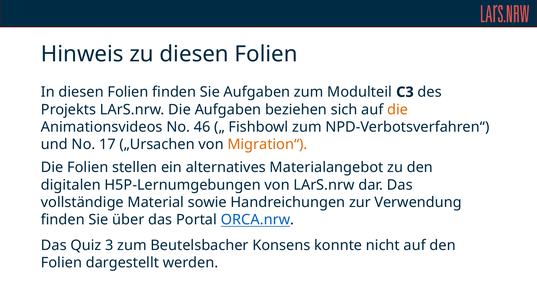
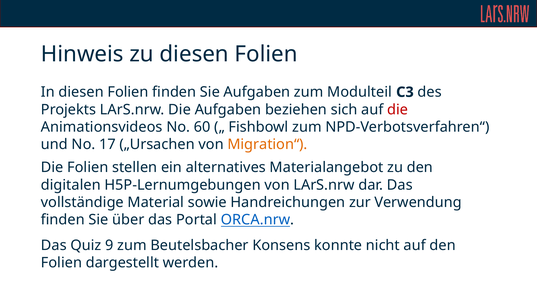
die at (398, 110) colour: orange -> red
46: 46 -> 60
3: 3 -> 9
